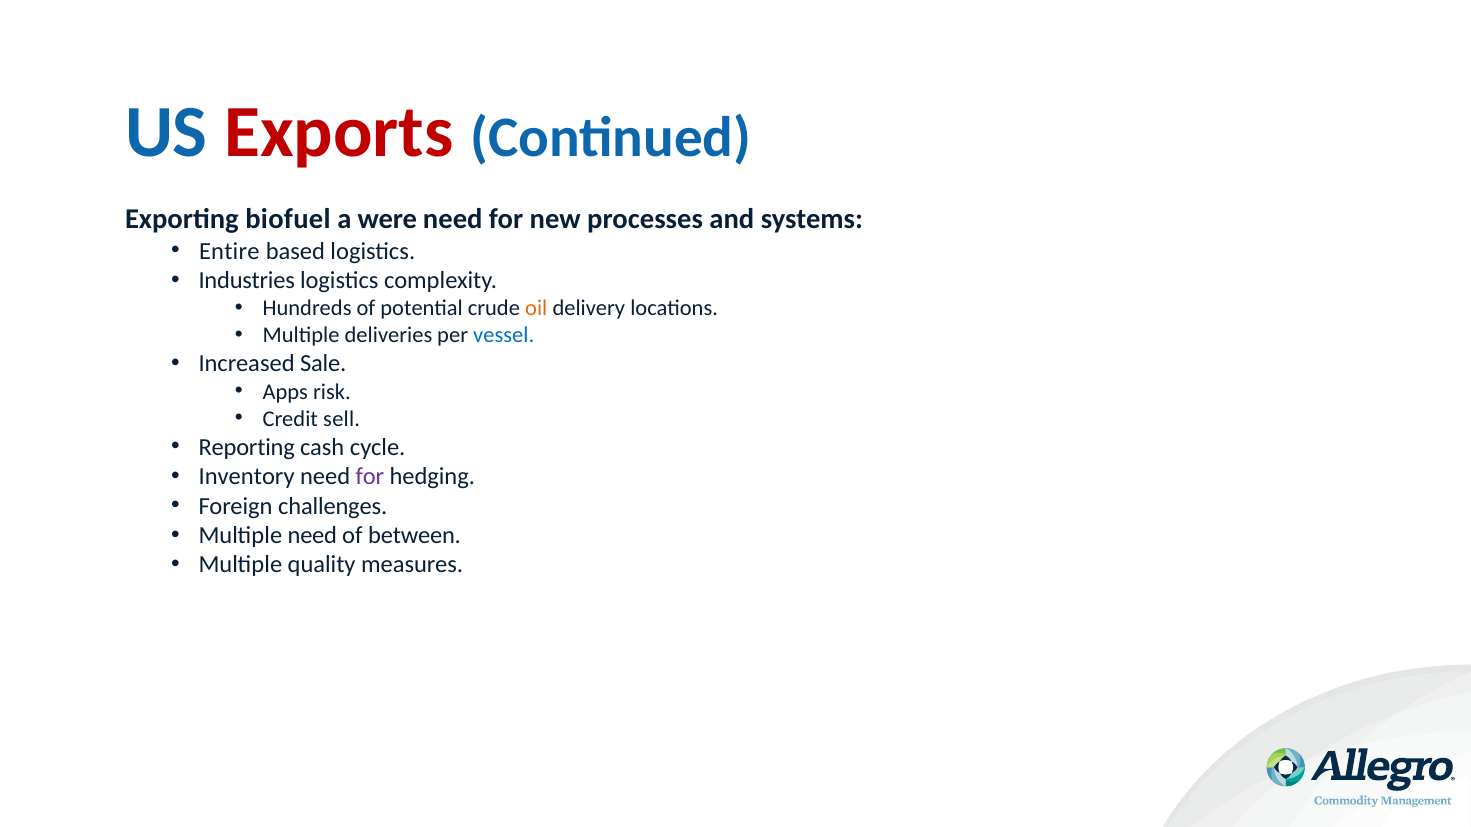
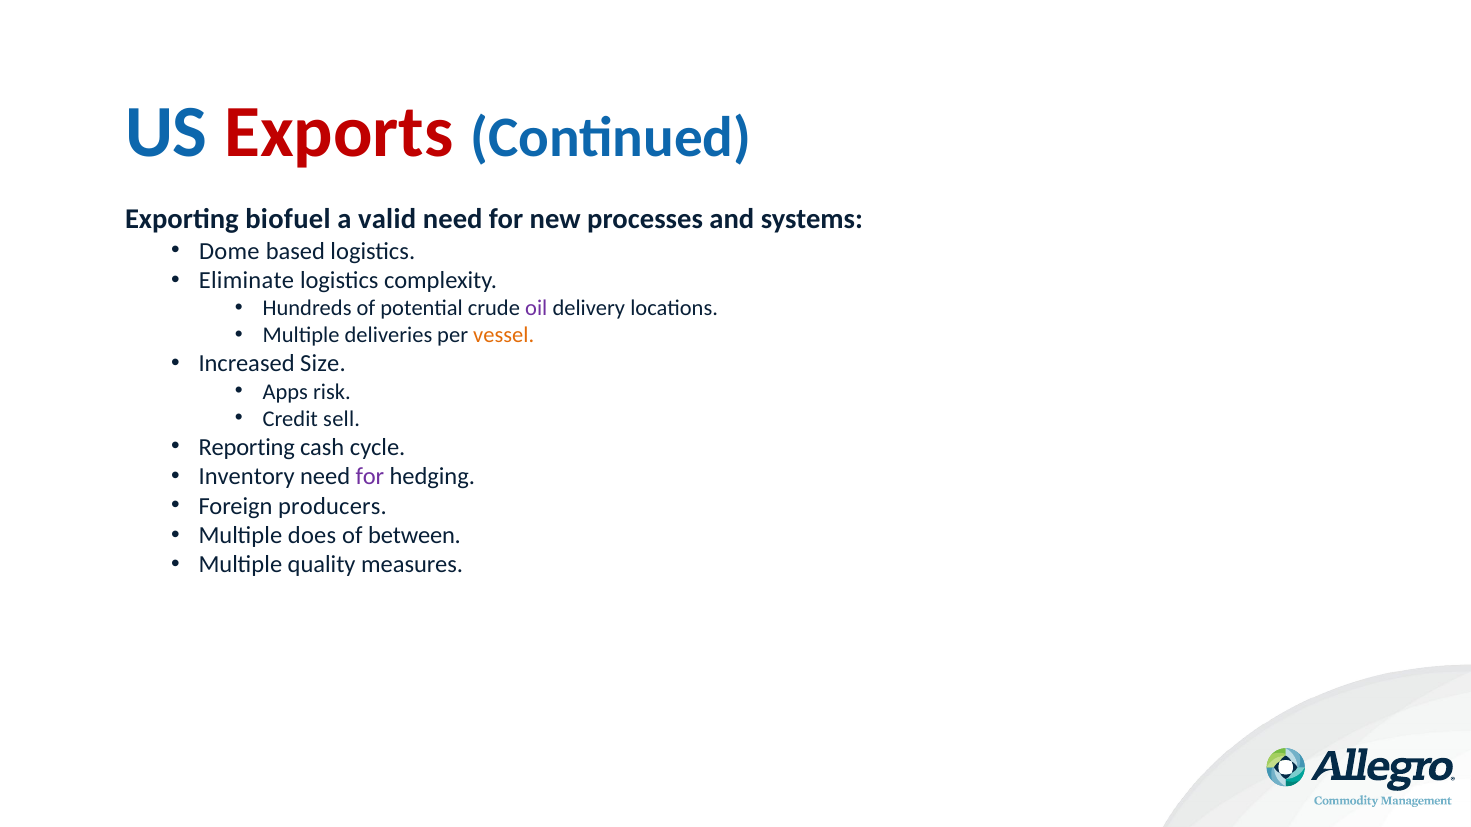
were: were -> valid
Entire: Entire -> Dome
Industries: Industries -> Eliminate
oil colour: orange -> purple
vessel colour: blue -> orange
Sale: Sale -> Size
challenges: challenges -> producers
Multiple need: need -> does
